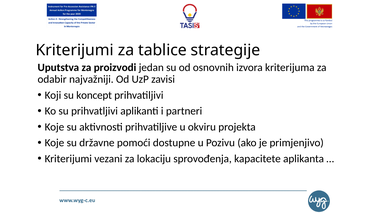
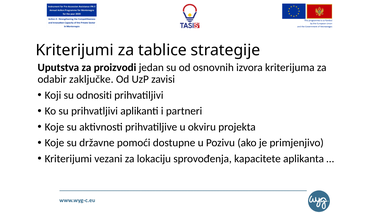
najvažniji: najvažniji -> zaključke
koncept: koncept -> odnositi
